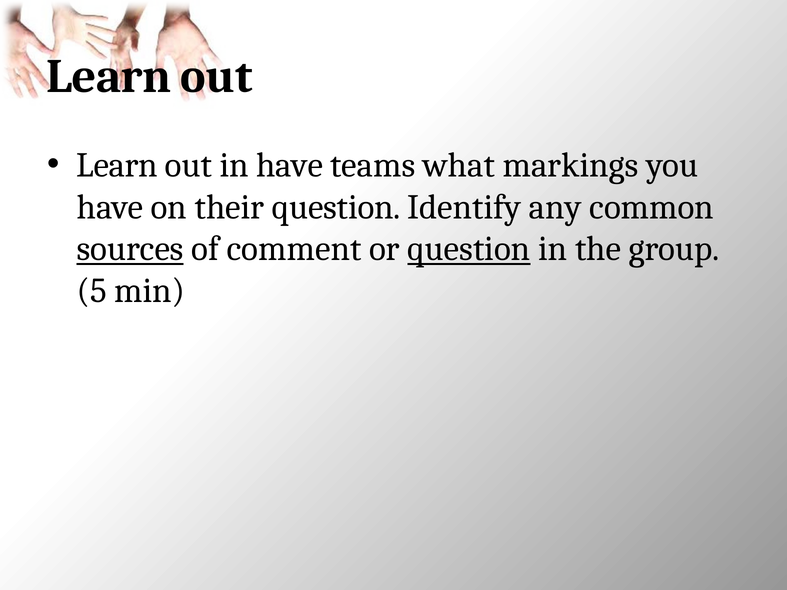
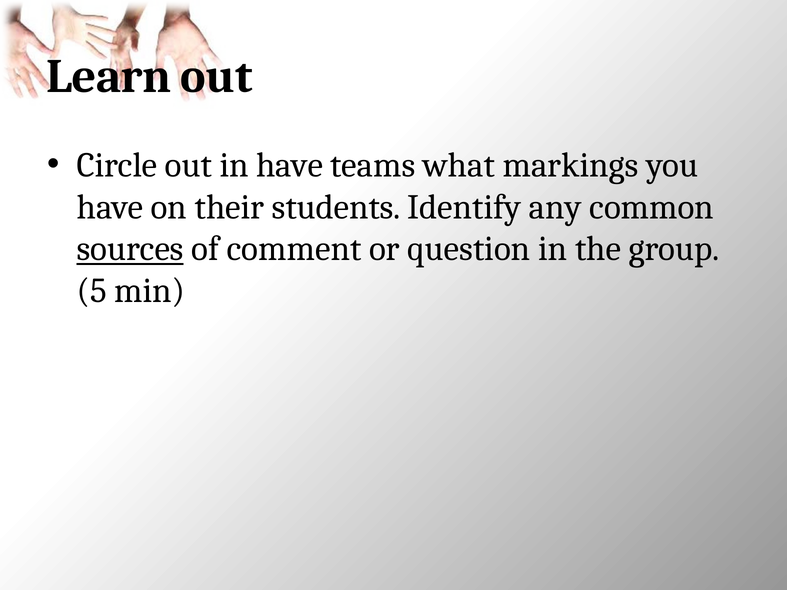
Learn at (117, 165): Learn -> Circle
their question: question -> students
question at (469, 249) underline: present -> none
